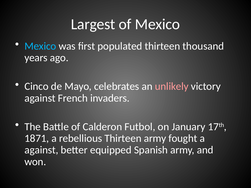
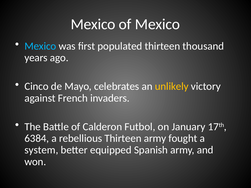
Largest at (93, 24): Largest -> Mexico
unlikely colour: pink -> yellow
1871: 1871 -> 6384
against at (41, 150): against -> system
